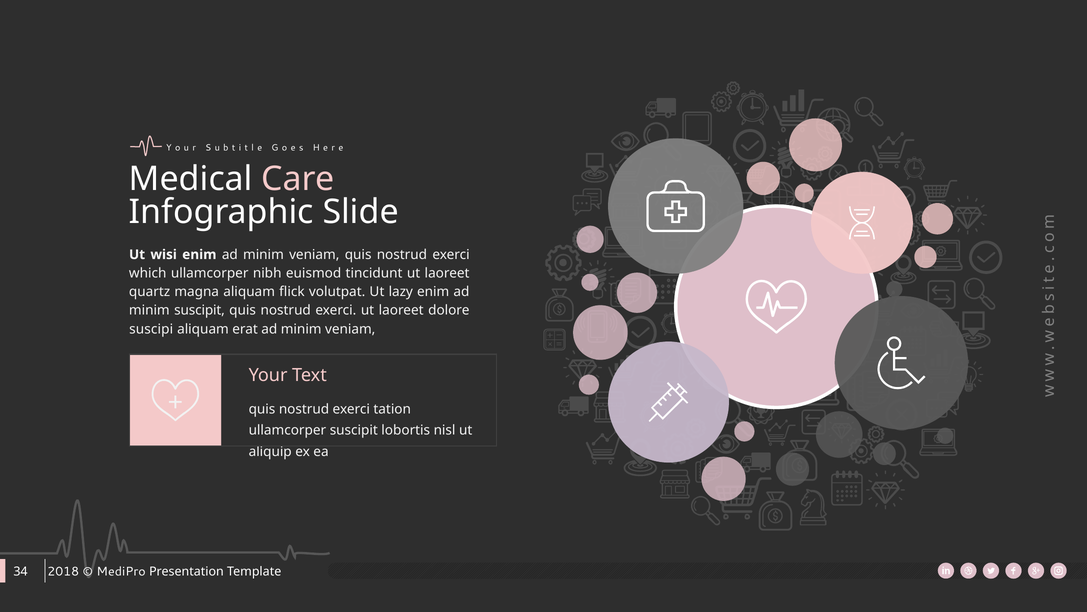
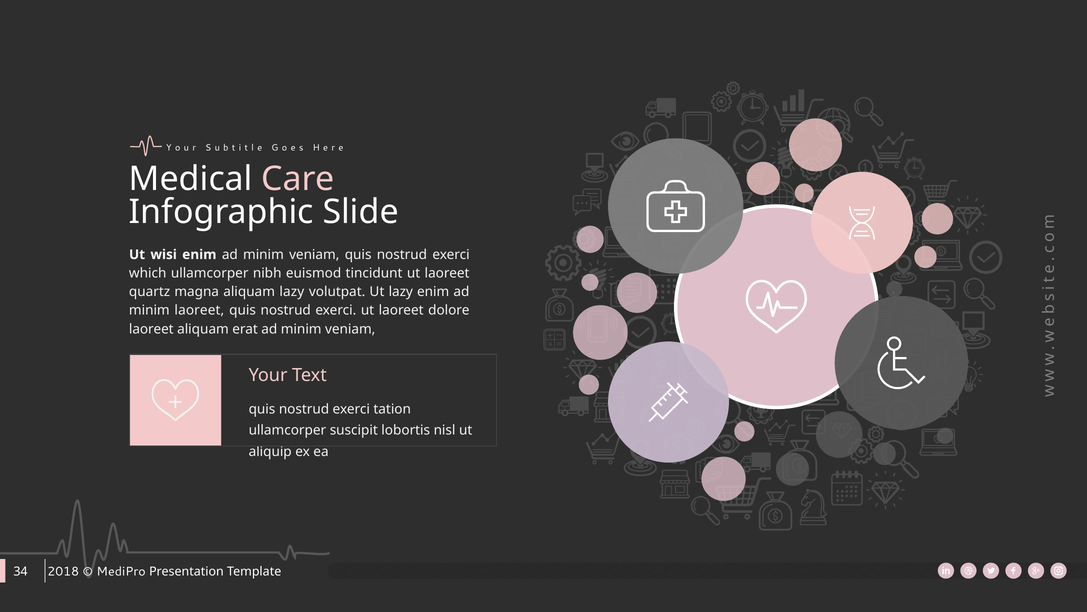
aliquam flick: flick -> lazy
minim suscipit: suscipit -> laoreet
suscipi at (151, 329): suscipi -> laoreet
